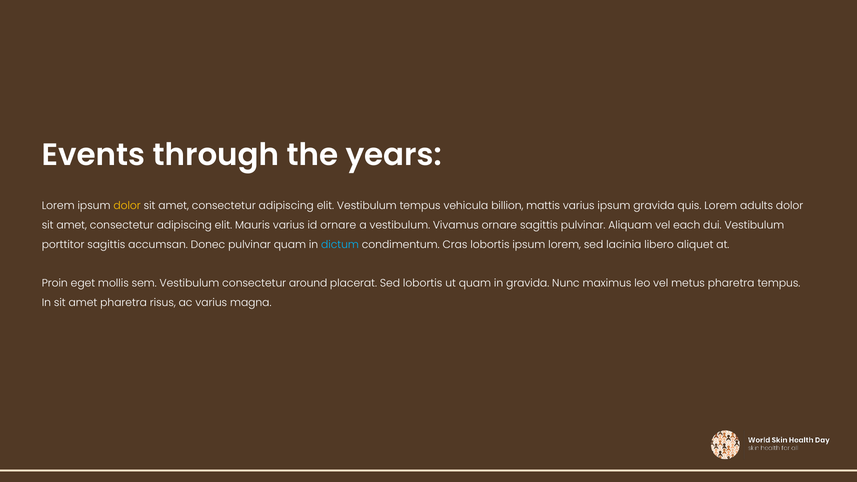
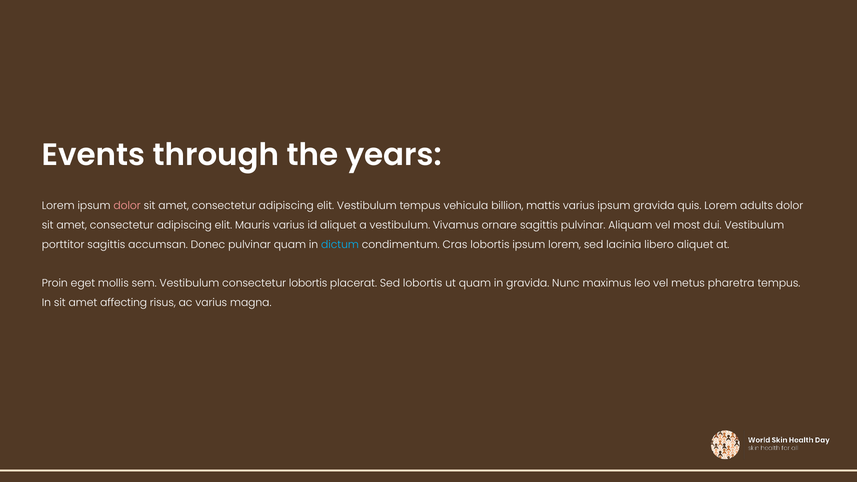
dolor at (127, 206) colour: yellow -> pink
id ornare: ornare -> aliquet
each: each -> most
consectetur around: around -> lobortis
amet pharetra: pharetra -> affecting
